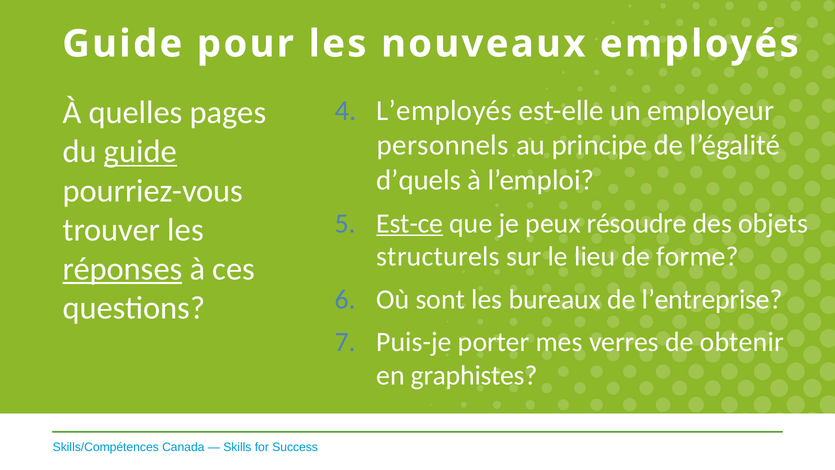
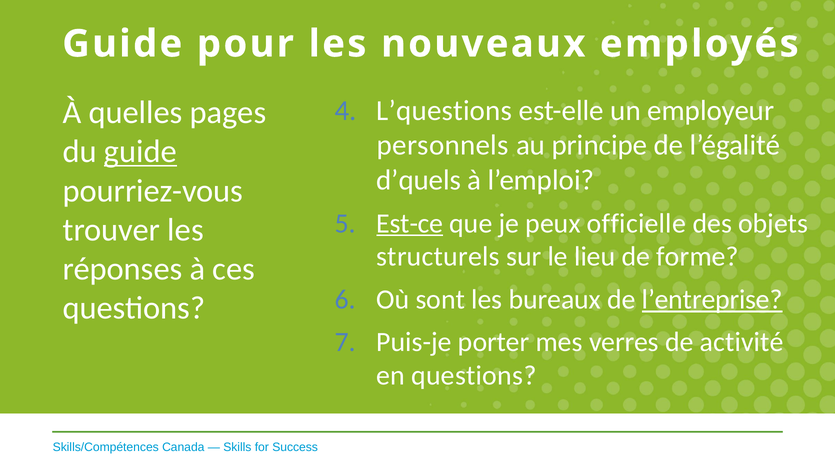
L’employés: L’employés -> L’questions
résoudre: résoudre -> officielle
réponses underline: present -> none
l’entreprise underline: none -> present
obtenir: obtenir -> activité
en graphistes: graphistes -> questions
